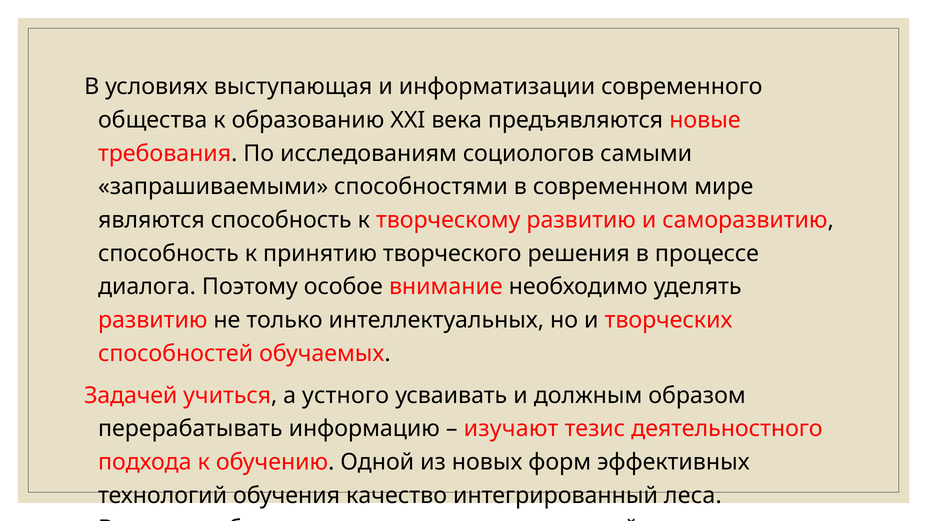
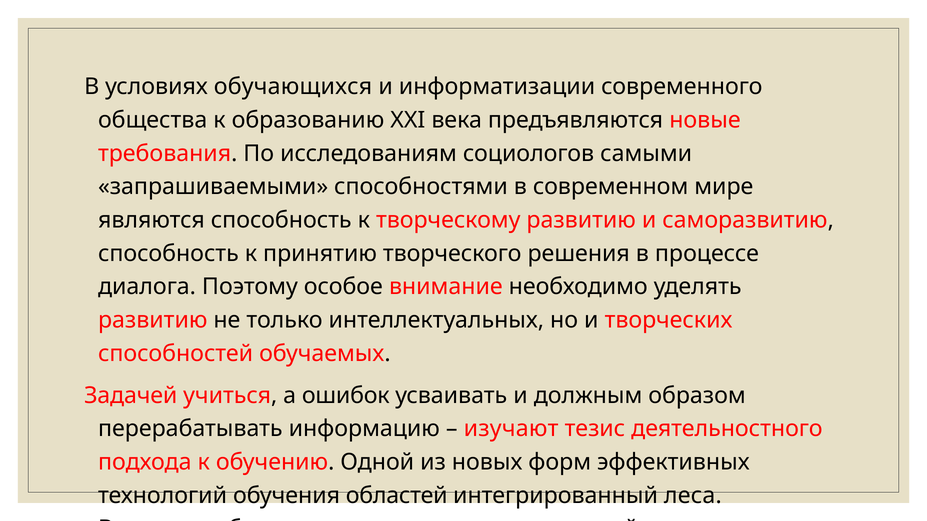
выступающая: выступающая -> обучающихся
устного: устного -> ошибок
качество: качество -> областей
